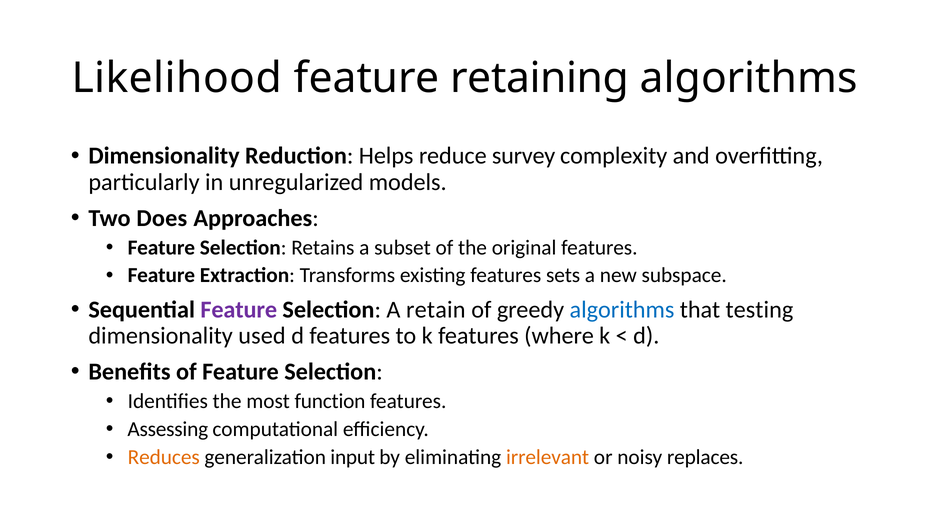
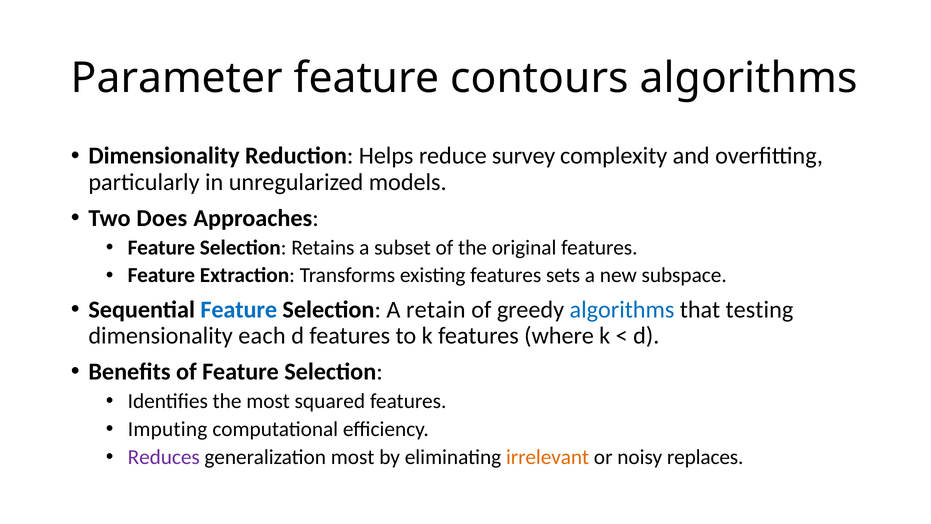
Likelihood: Likelihood -> Parameter
retaining: retaining -> contours
Feature at (239, 310) colour: purple -> blue
used: used -> each
function: function -> squared
Assessing: Assessing -> Imputing
Reduces colour: orange -> purple
generalization input: input -> most
